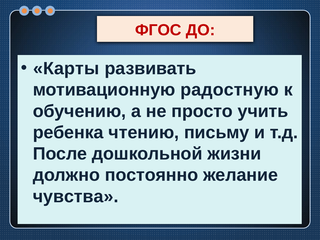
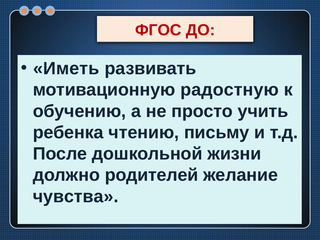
Карты: Карты -> Иметь
постоянно: постоянно -> родителей
